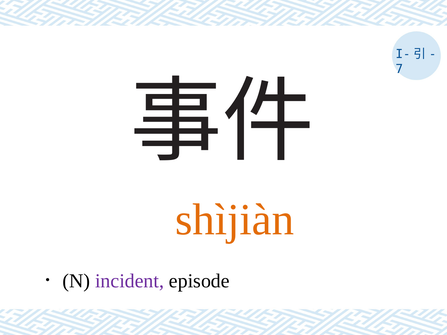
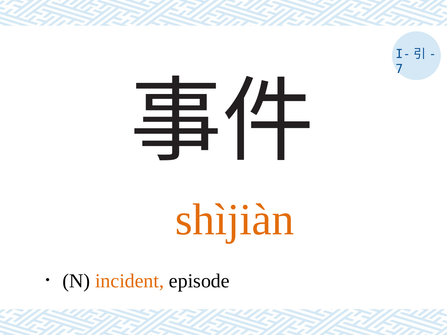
incident colour: purple -> orange
